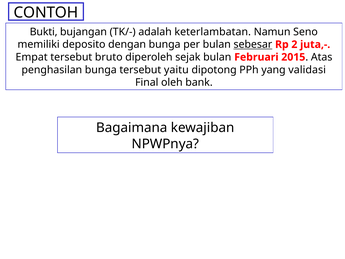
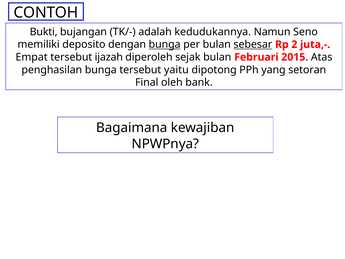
keterlambatan: keterlambatan -> kedudukannya
bunga at (165, 44) underline: none -> present
bruto: bruto -> ijazah
validasi: validasi -> setoran
